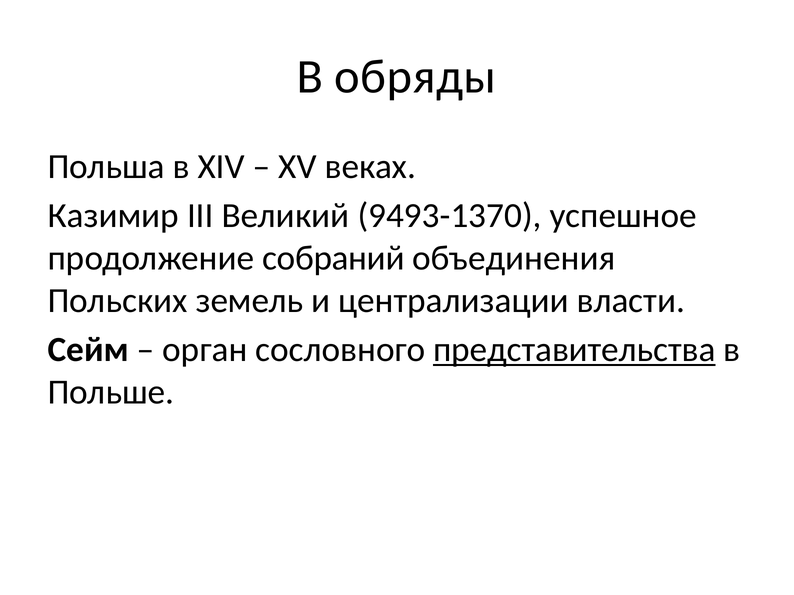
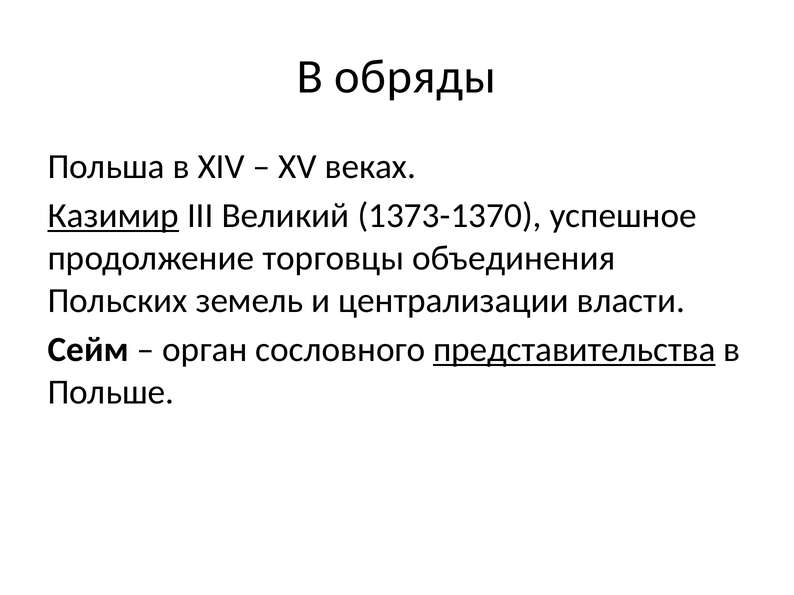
Казимир underline: none -> present
9493-1370: 9493-1370 -> 1373-1370
собраний: собраний -> торговцы
